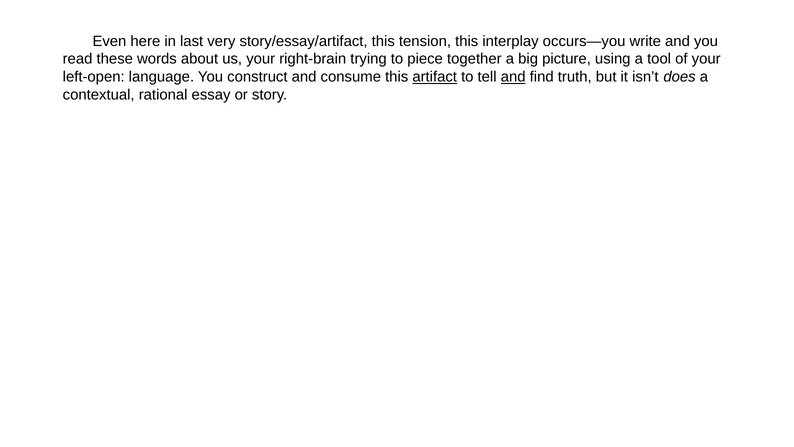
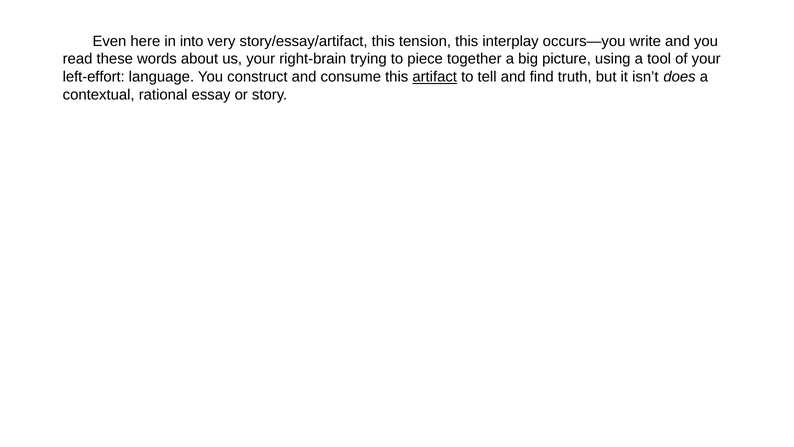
last: last -> into
left-open: left-open -> left-effort
and at (513, 77) underline: present -> none
